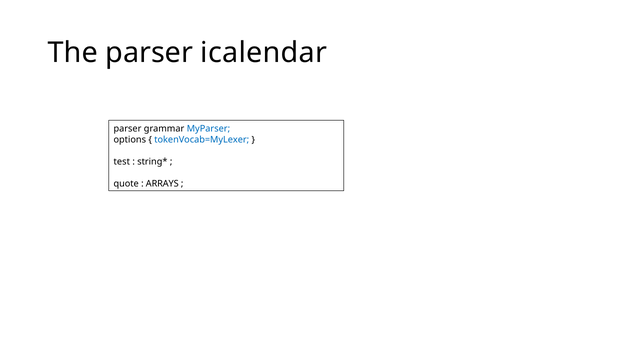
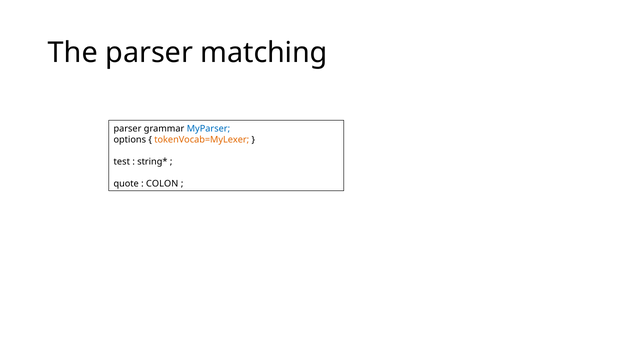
icalendar: icalendar -> matching
tokenVocab=MyLexer colour: blue -> orange
ARRAYS: ARRAYS -> COLON
